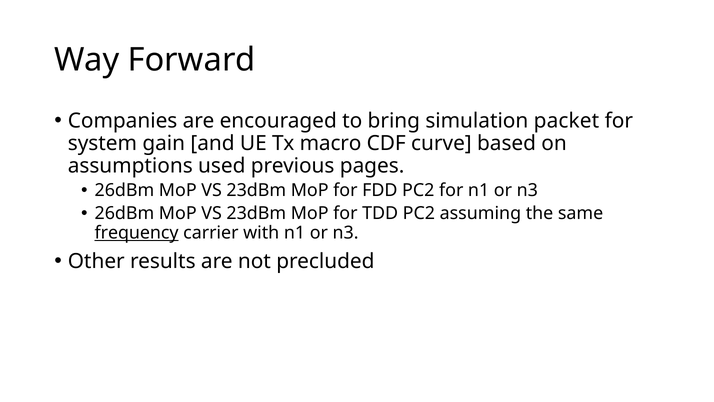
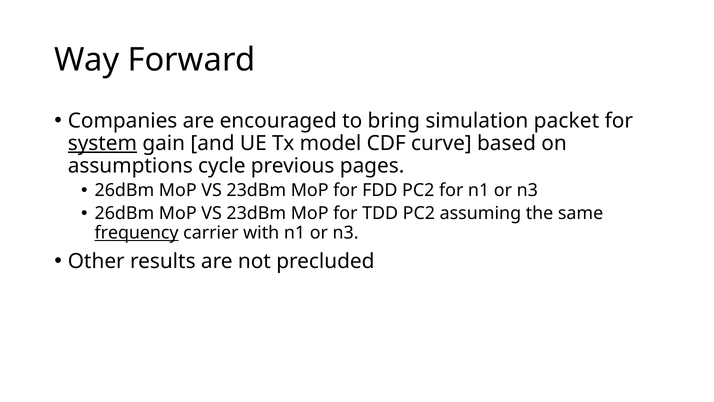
system underline: none -> present
macro: macro -> model
used: used -> cycle
